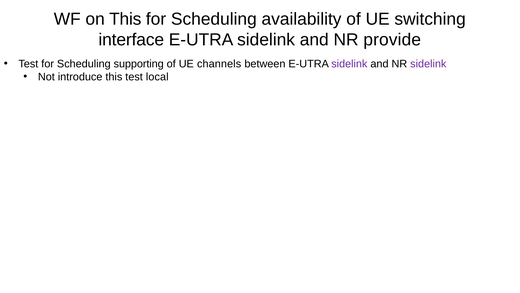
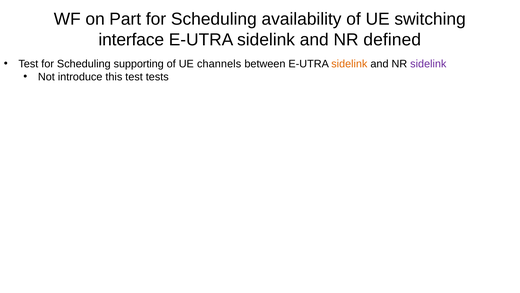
on This: This -> Part
provide: provide -> defined
sidelink at (349, 64) colour: purple -> orange
local: local -> tests
